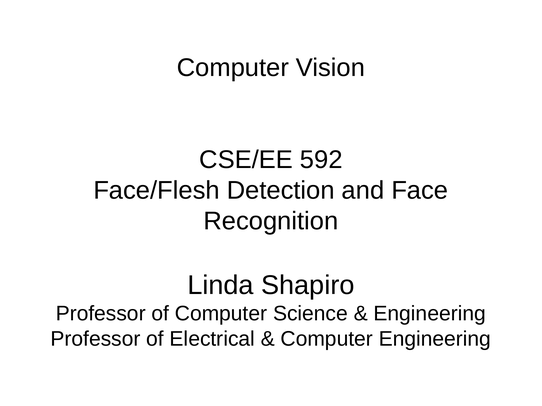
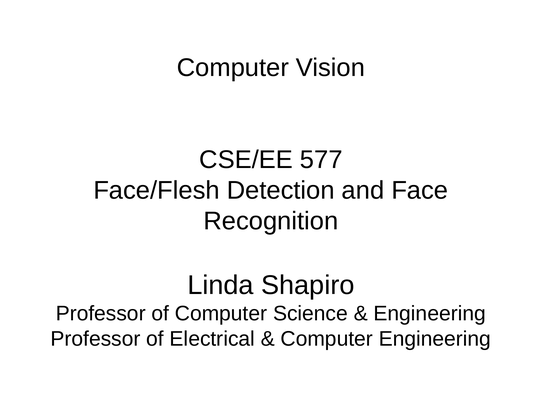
592: 592 -> 577
